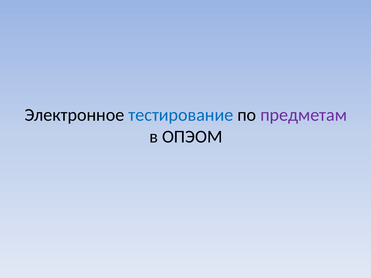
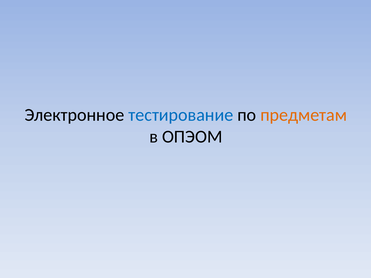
предметам colour: purple -> orange
